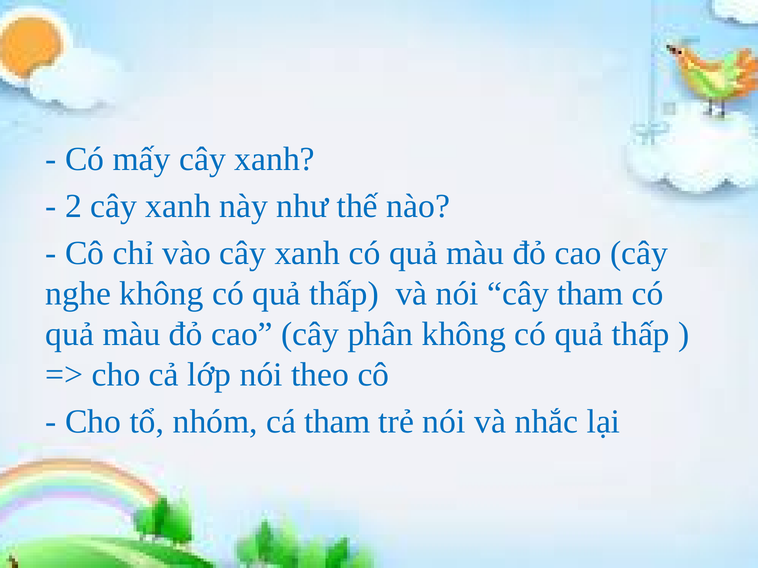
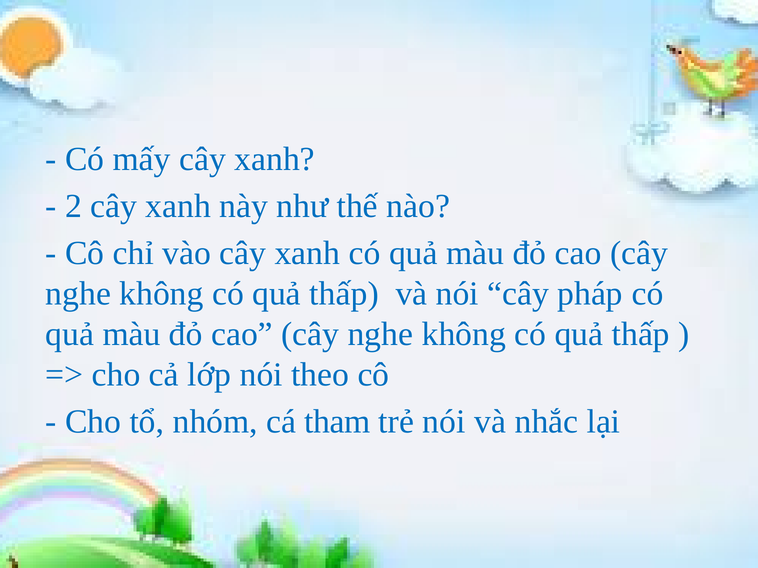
cây tham: tham -> pháp
phân at (380, 334): phân -> nghe
